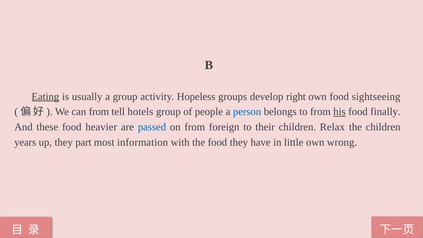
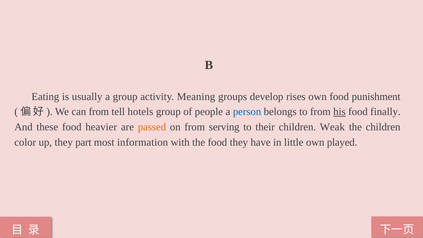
Eating underline: present -> none
Hopeless: Hopeless -> Meaning
right: right -> rises
sightseeing: sightseeing -> punishment
passed colour: blue -> orange
foreign: foreign -> serving
Relax: Relax -> Weak
years: years -> color
wrong: wrong -> played
